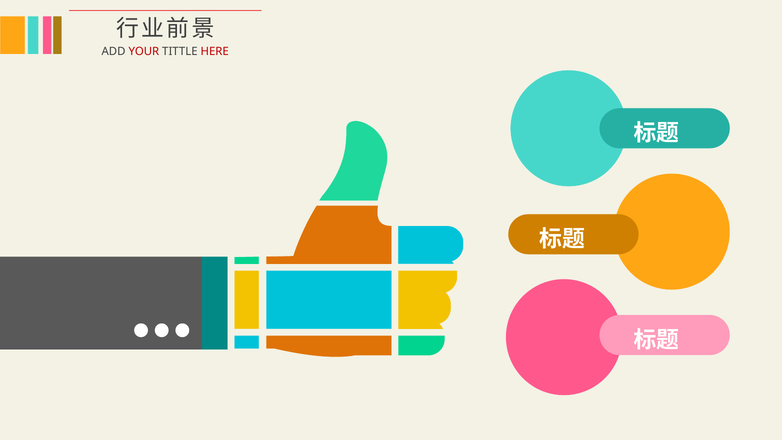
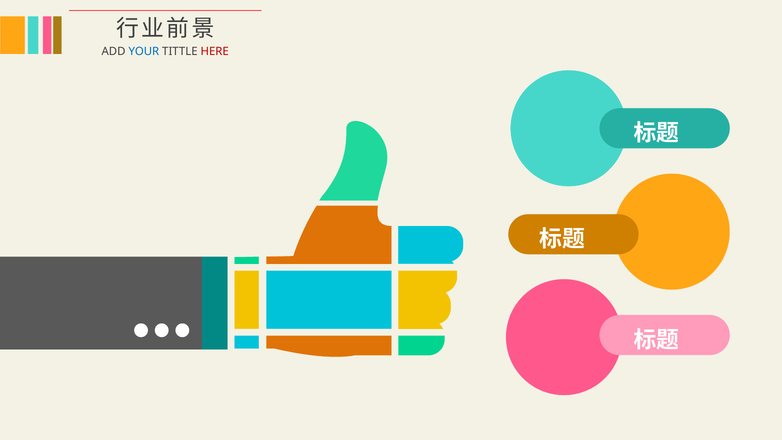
YOUR colour: red -> blue
